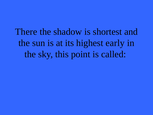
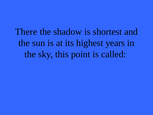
early: early -> years
